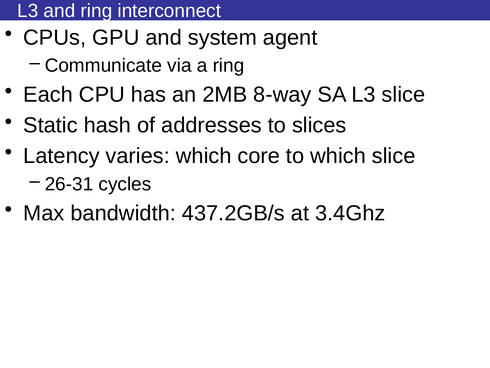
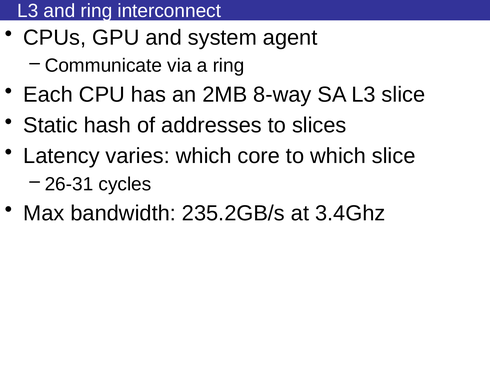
437.2GB/s: 437.2GB/s -> 235.2GB/s
